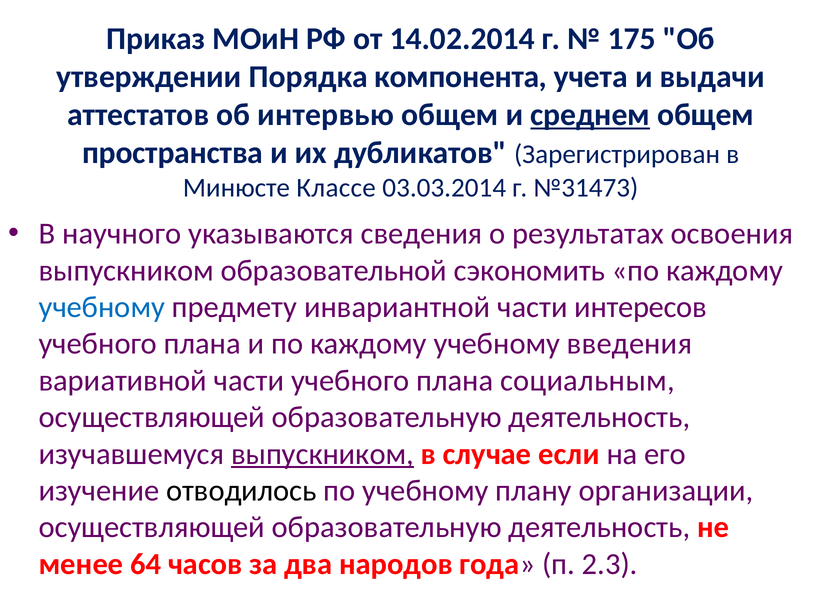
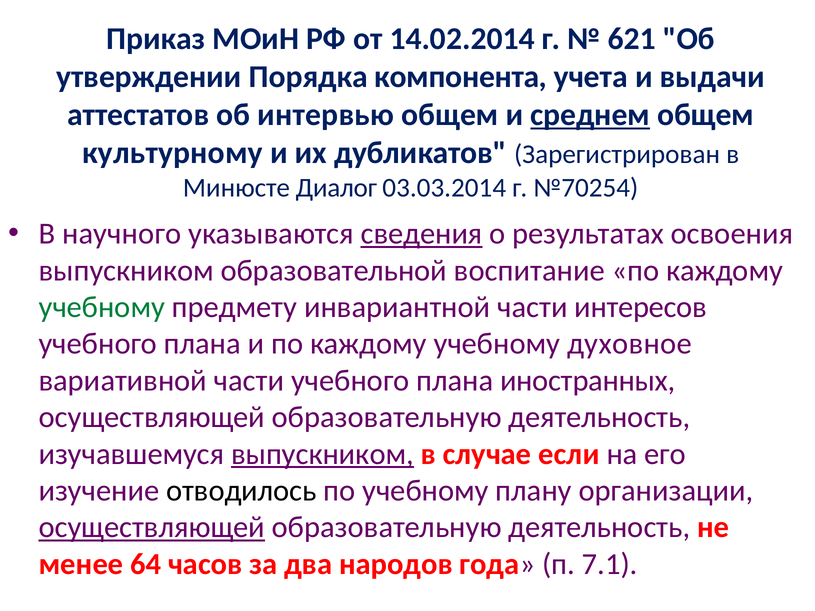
175: 175 -> 621
пространства: пространства -> культурному
Классе: Классе -> Диалог
№31473: №31473 -> №70254
сведения underline: none -> present
сэкономить: сэкономить -> воспитание
учебному at (102, 307) colour: blue -> green
введения: введения -> духовное
социальным: социальным -> иностранных
осуществляющей at (152, 528) underline: none -> present
2.3: 2.3 -> 7.1
